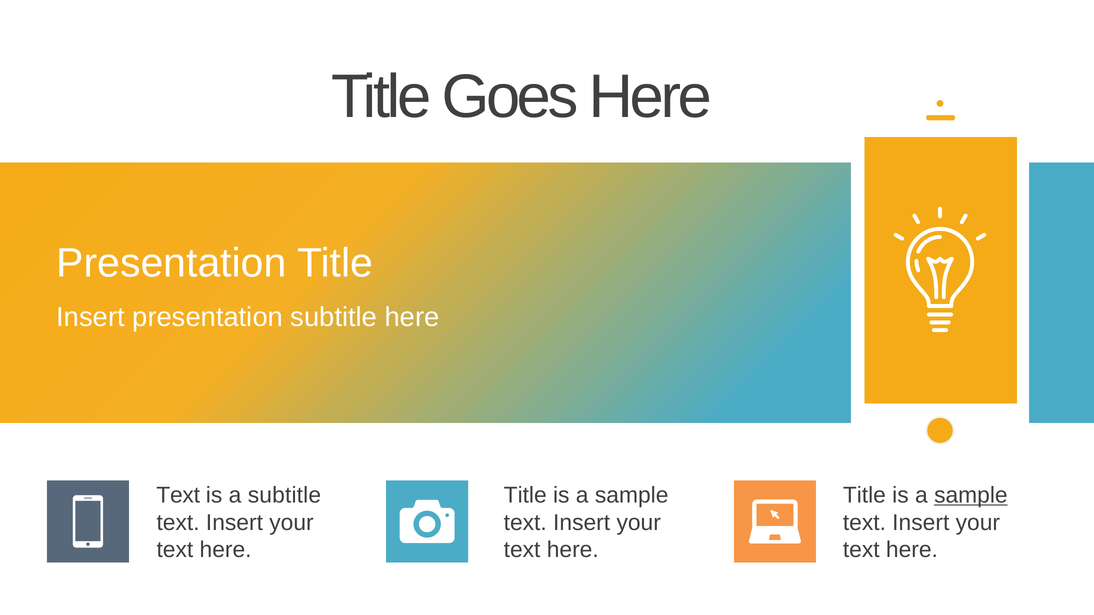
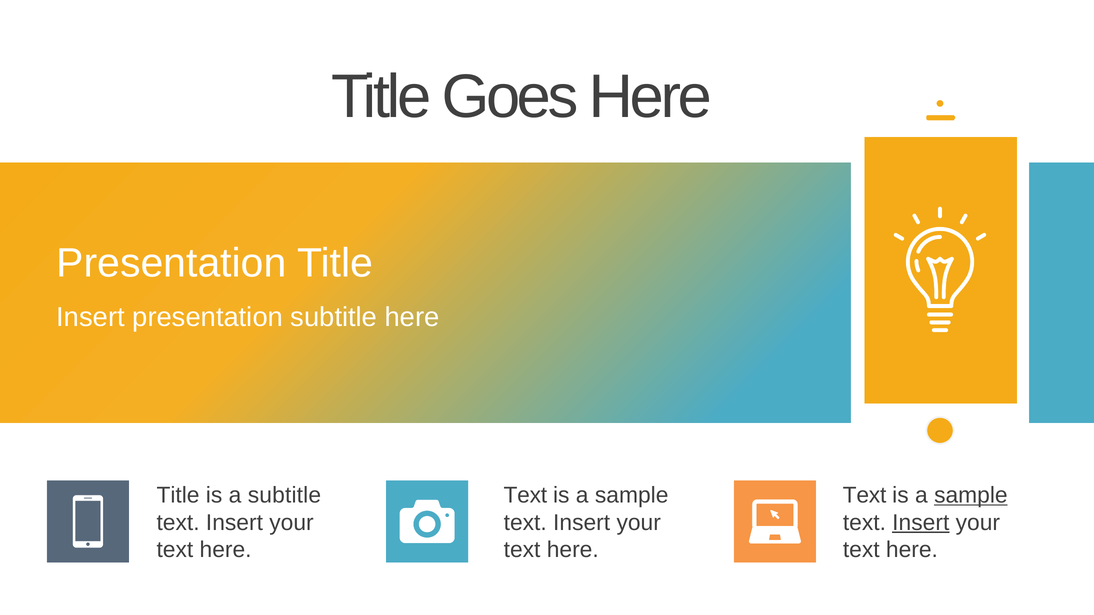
Text at (178, 496): Text -> Title
Title at (525, 496): Title -> Text
Title at (864, 496): Title -> Text
Insert at (921, 523) underline: none -> present
